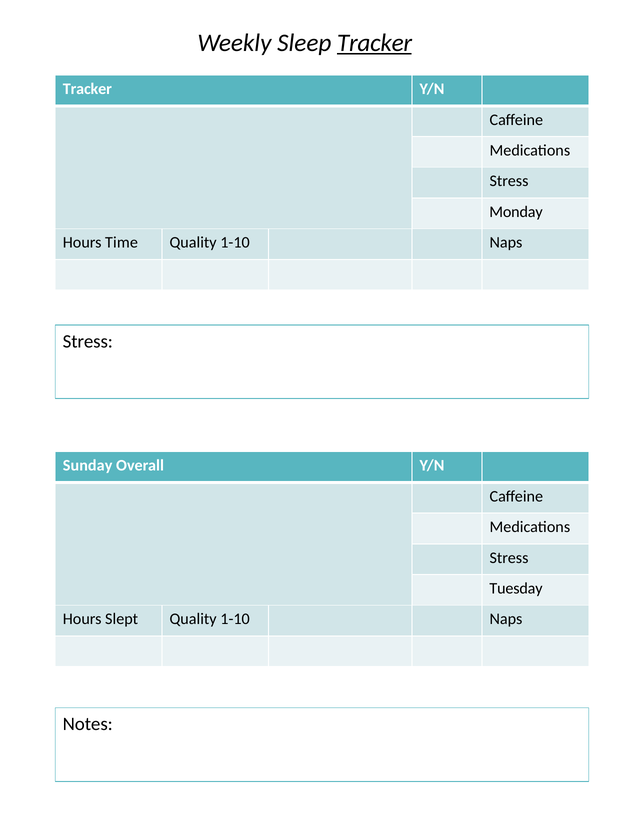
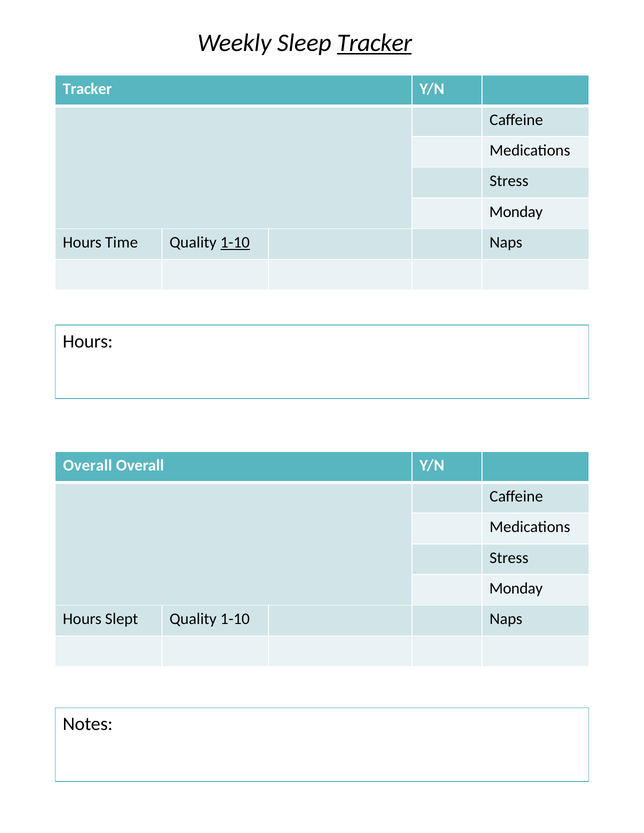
1-10 at (235, 243) underline: none -> present
Stress at (88, 342): Stress -> Hours
Sunday at (88, 466): Sunday -> Overall
Tuesday at (516, 589): Tuesday -> Monday
